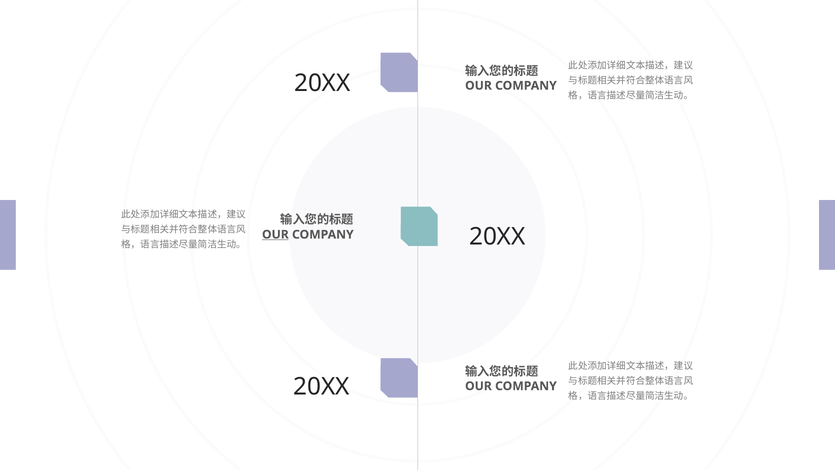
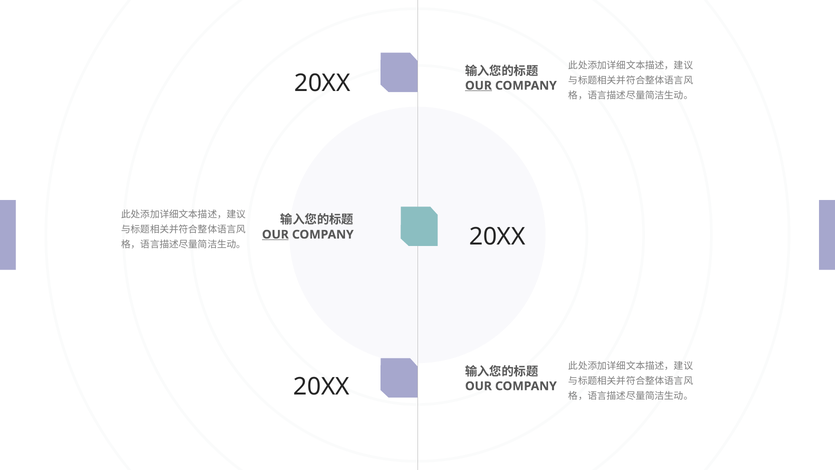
OUR at (478, 86) underline: none -> present
